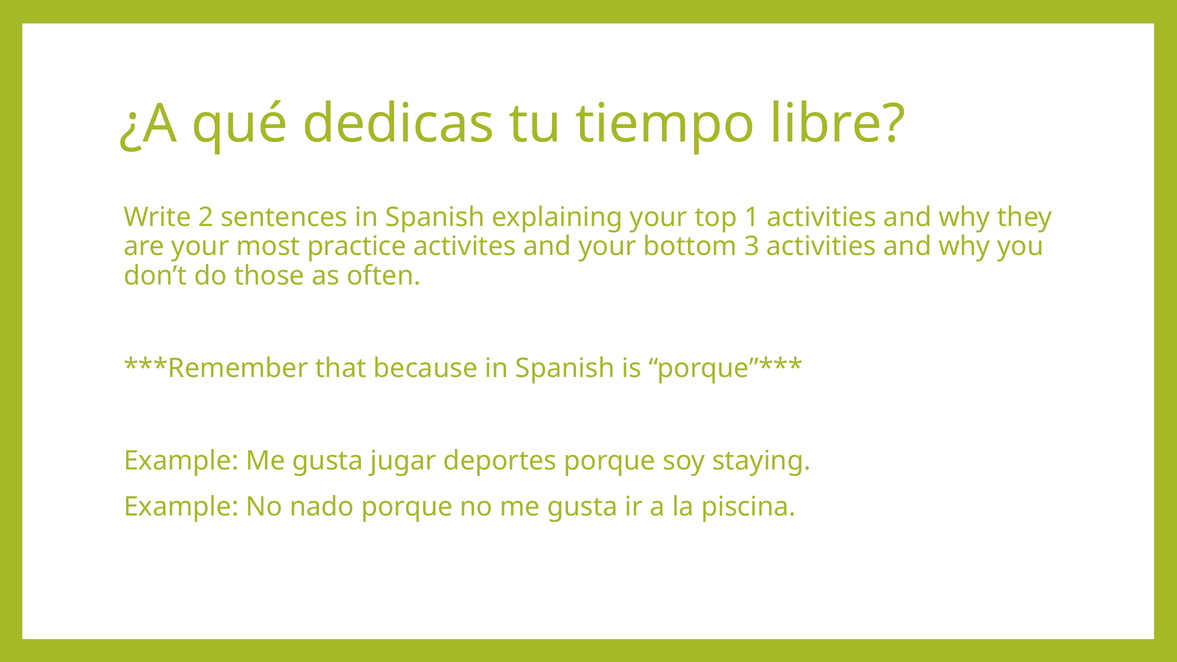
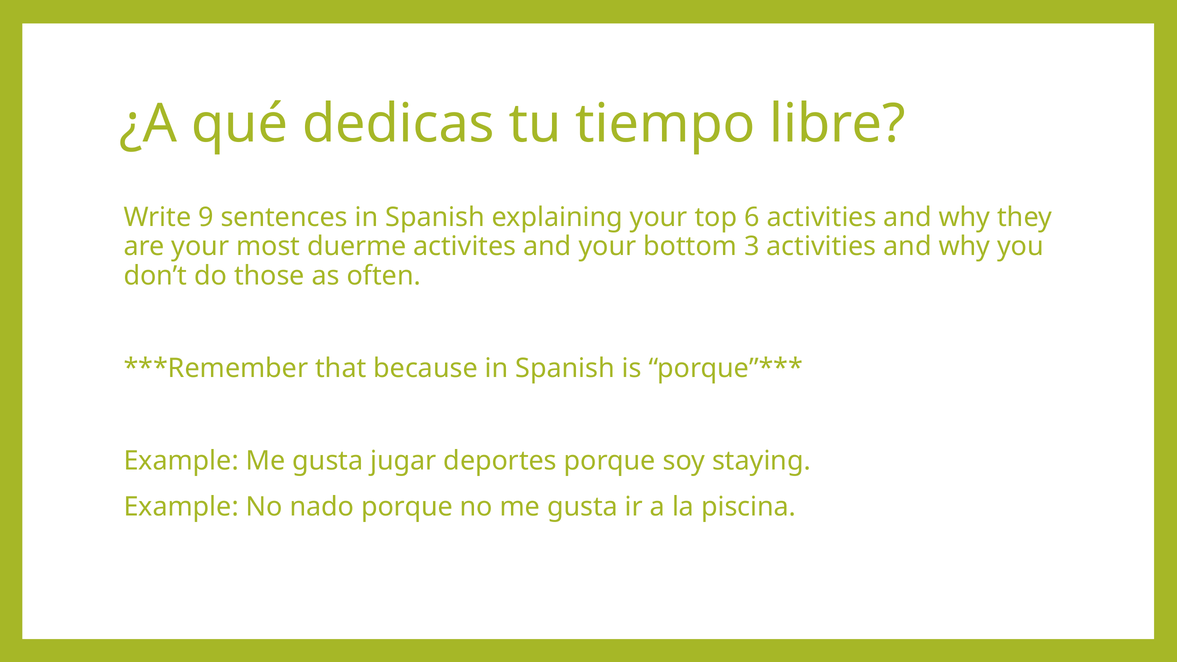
2: 2 -> 9
1: 1 -> 6
practice: practice -> duerme
